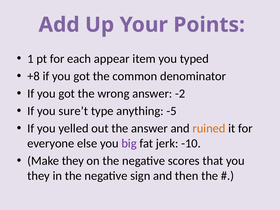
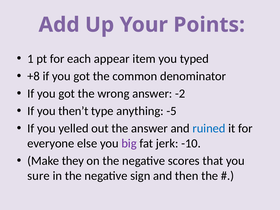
sure’t: sure’t -> then’t
ruined colour: orange -> blue
they at (39, 176): they -> sure
